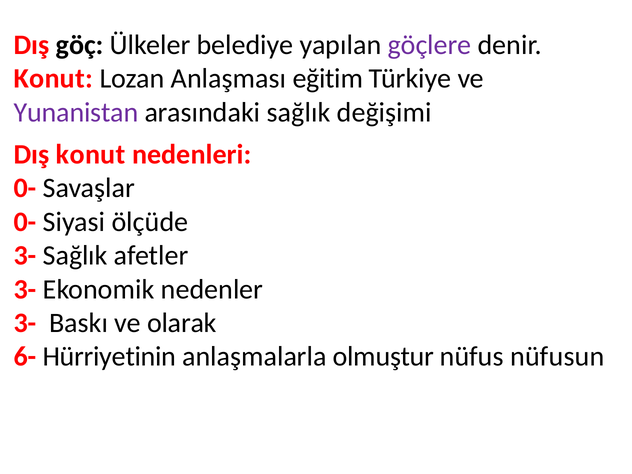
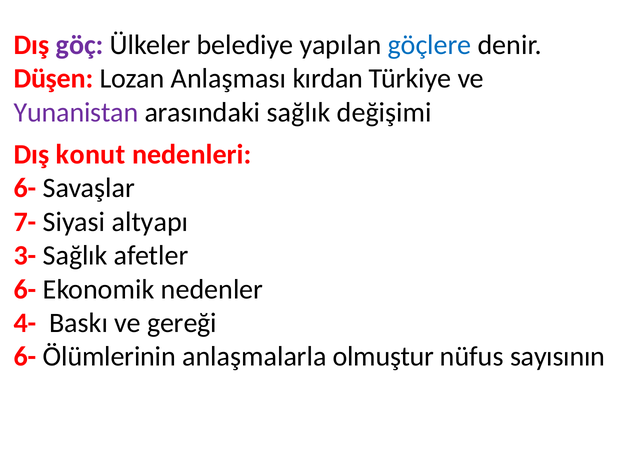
göç colour: black -> purple
göçlere colour: purple -> blue
Konut at (53, 79): Konut -> Düşen
eğitim: eğitim -> kırdan
0- at (25, 188): 0- -> 6-
0- at (25, 222): 0- -> 7-
ölçüde: ölçüde -> altyapı
3- at (25, 289): 3- -> 6-
3- at (25, 323): 3- -> 4-
olarak: olarak -> gereği
Hürriyetinin: Hürriyetinin -> Ölümlerinin
nüfusun: nüfusun -> sayısının
